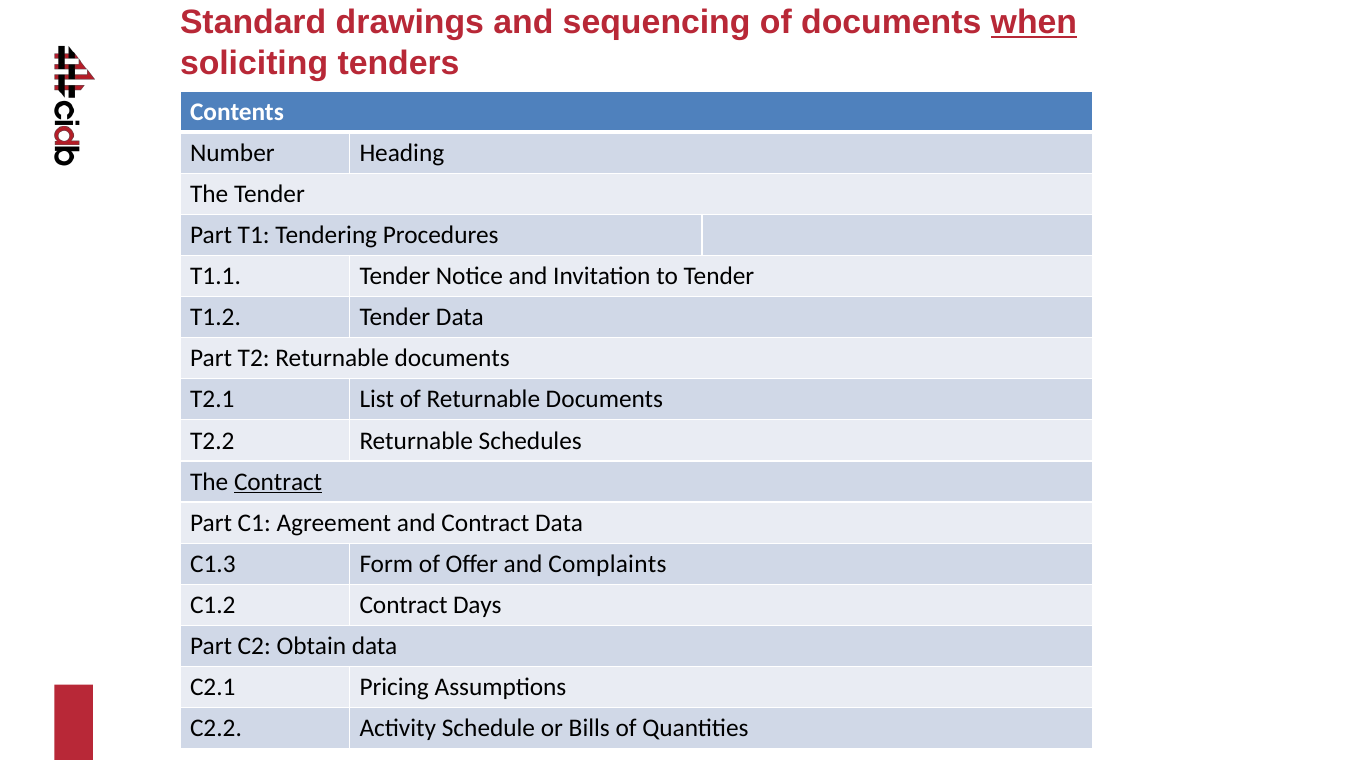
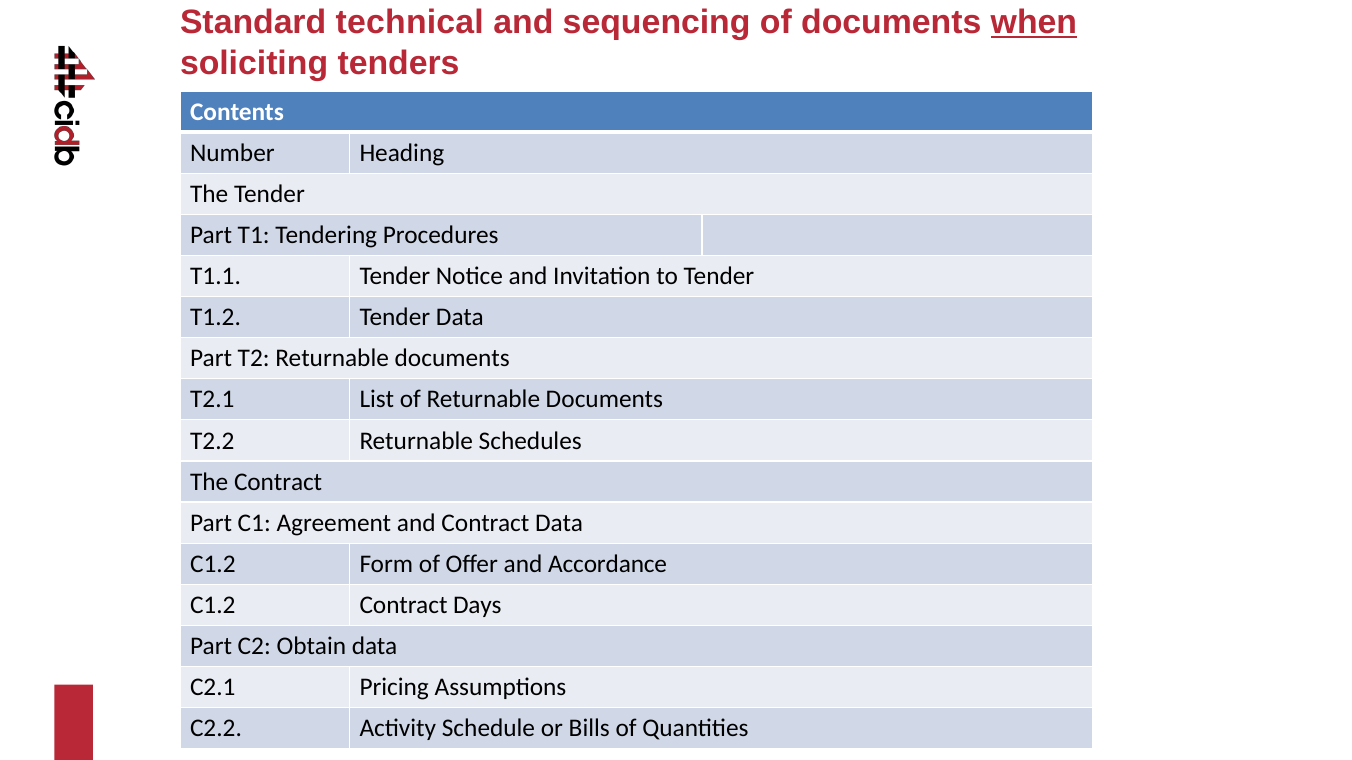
drawings: drawings -> technical
Contract at (278, 482) underline: present -> none
C1.3 at (213, 564): C1.3 -> C1.2
Complaints: Complaints -> Accordance
